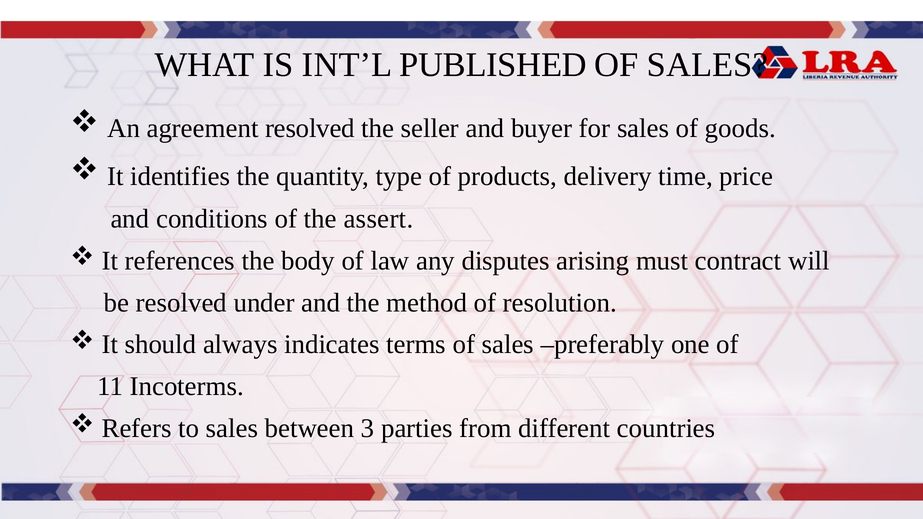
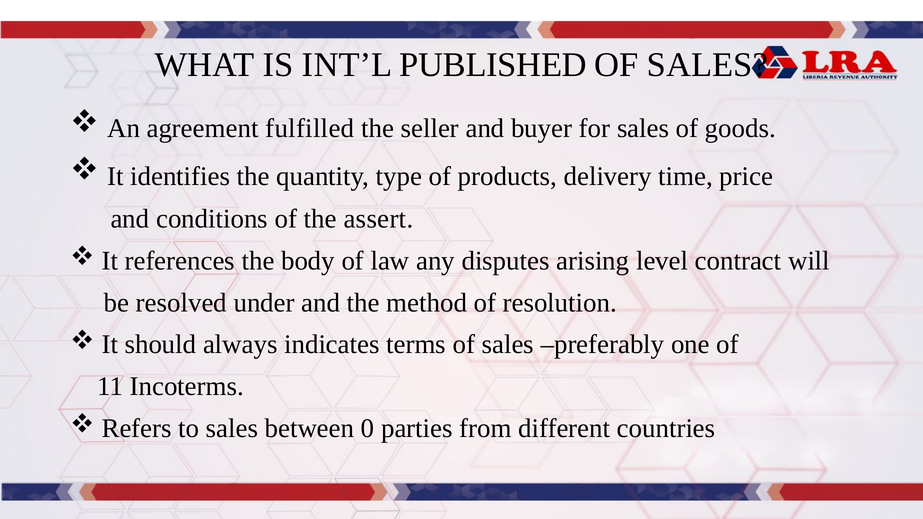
agreement resolved: resolved -> fulfilled
must: must -> level
3: 3 -> 0
